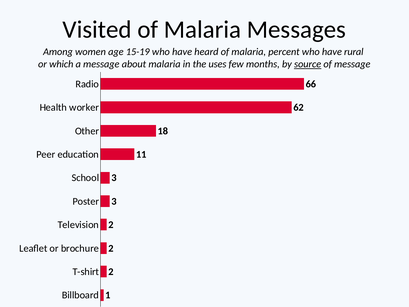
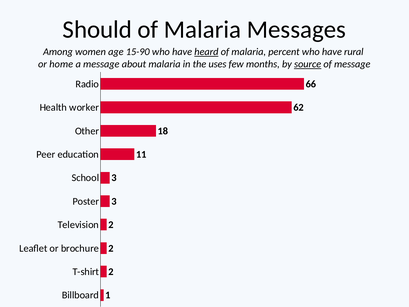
Visited: Visited -> Should
15-19: 15-19 -> 15-90
heard underline: none -> present
which: which -> home
